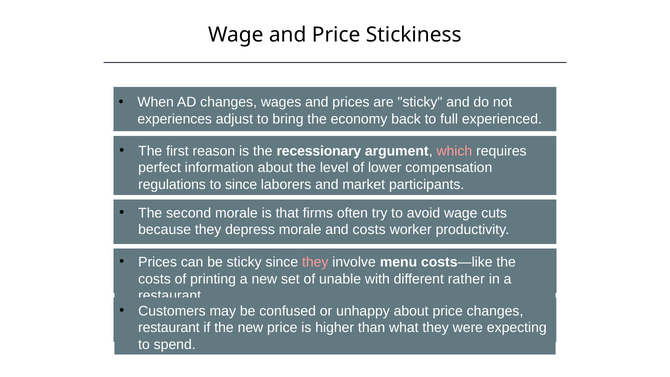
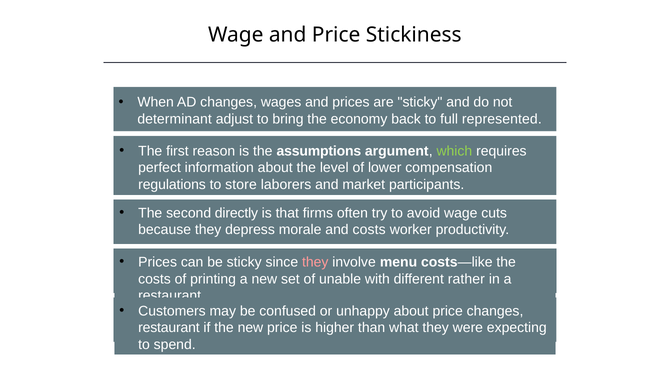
experiences: experiences -> determinant
experienced: experienced -> represented
recessionary: recessionary -> assumptions
which colour: pink -> light green
to since: since -> store
second morale: morale -> directly
